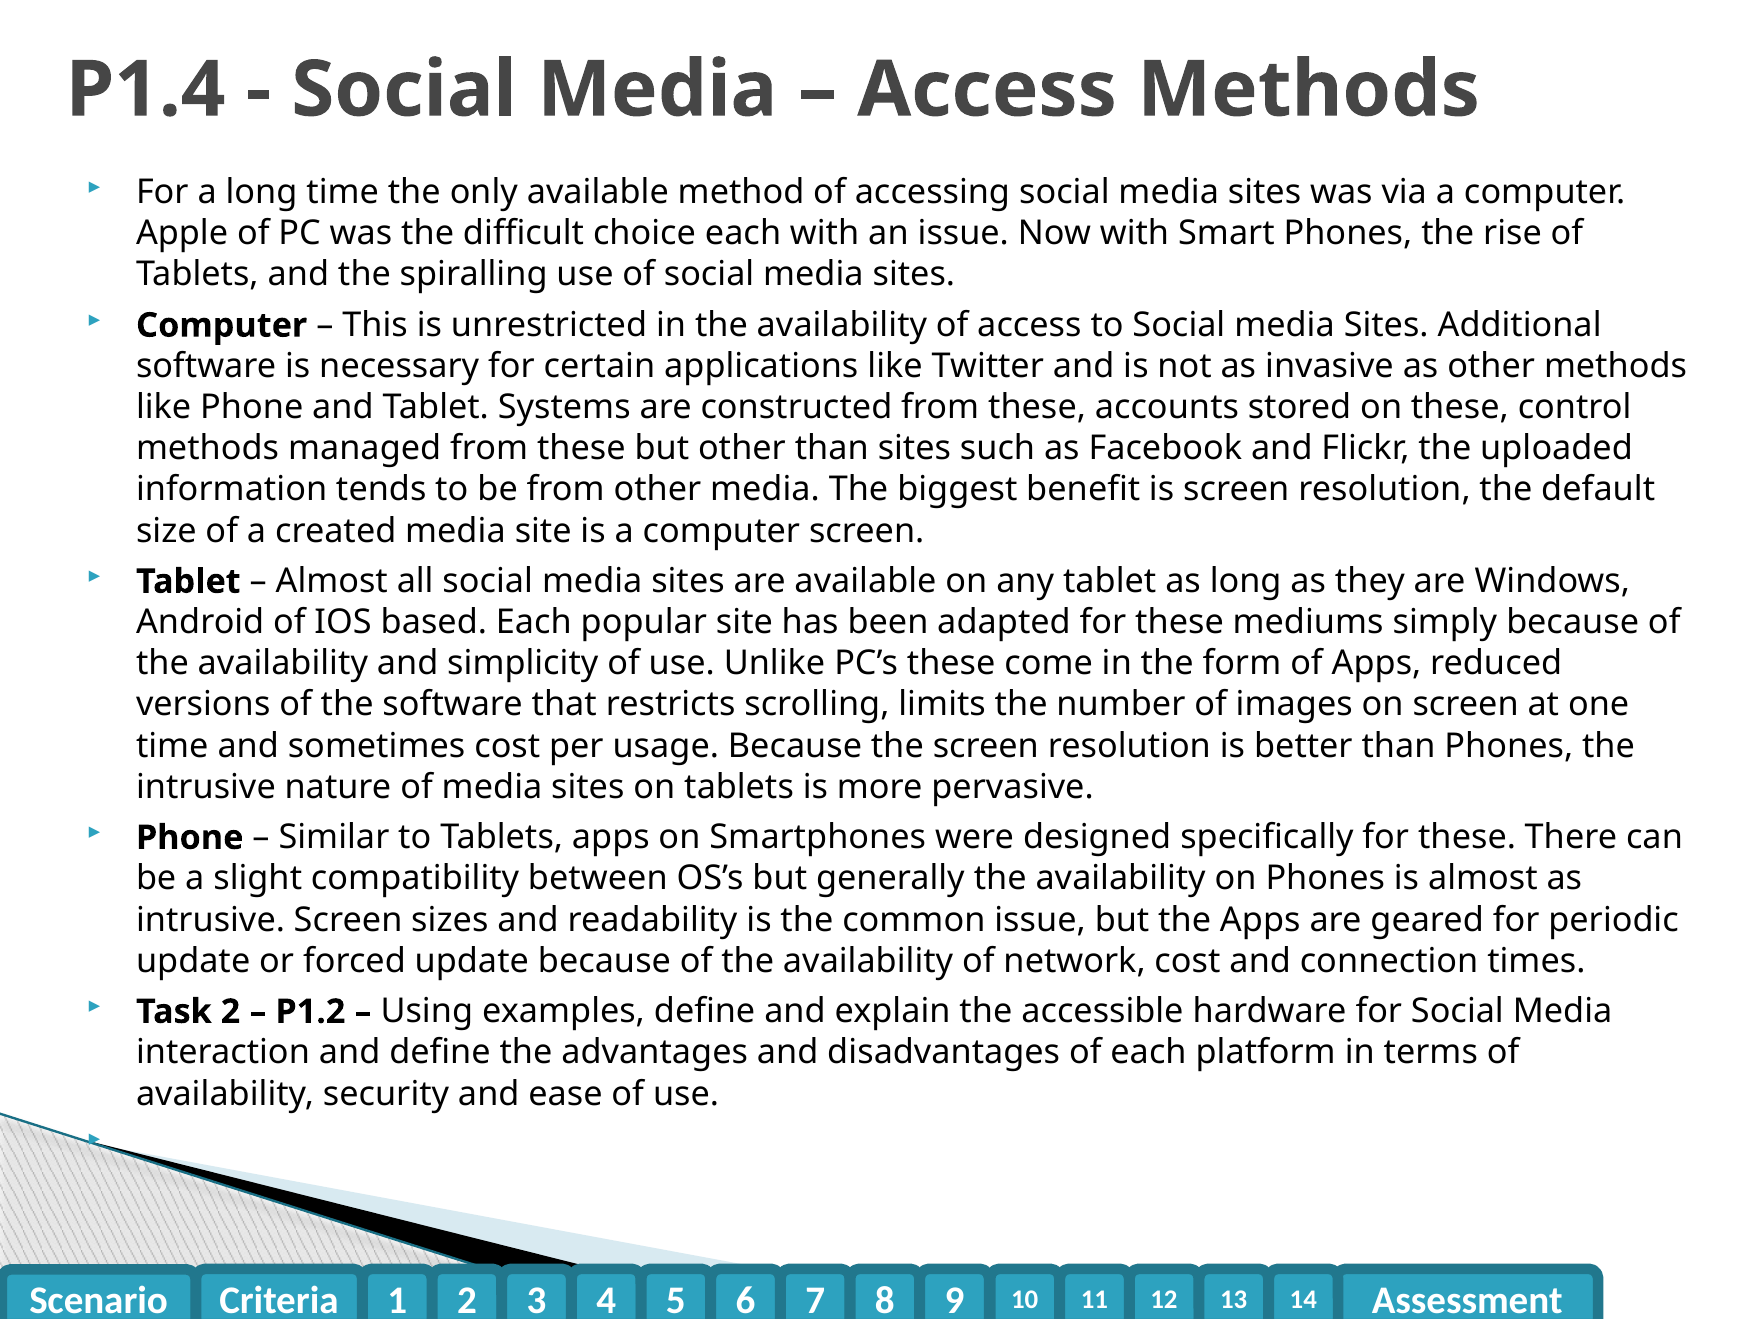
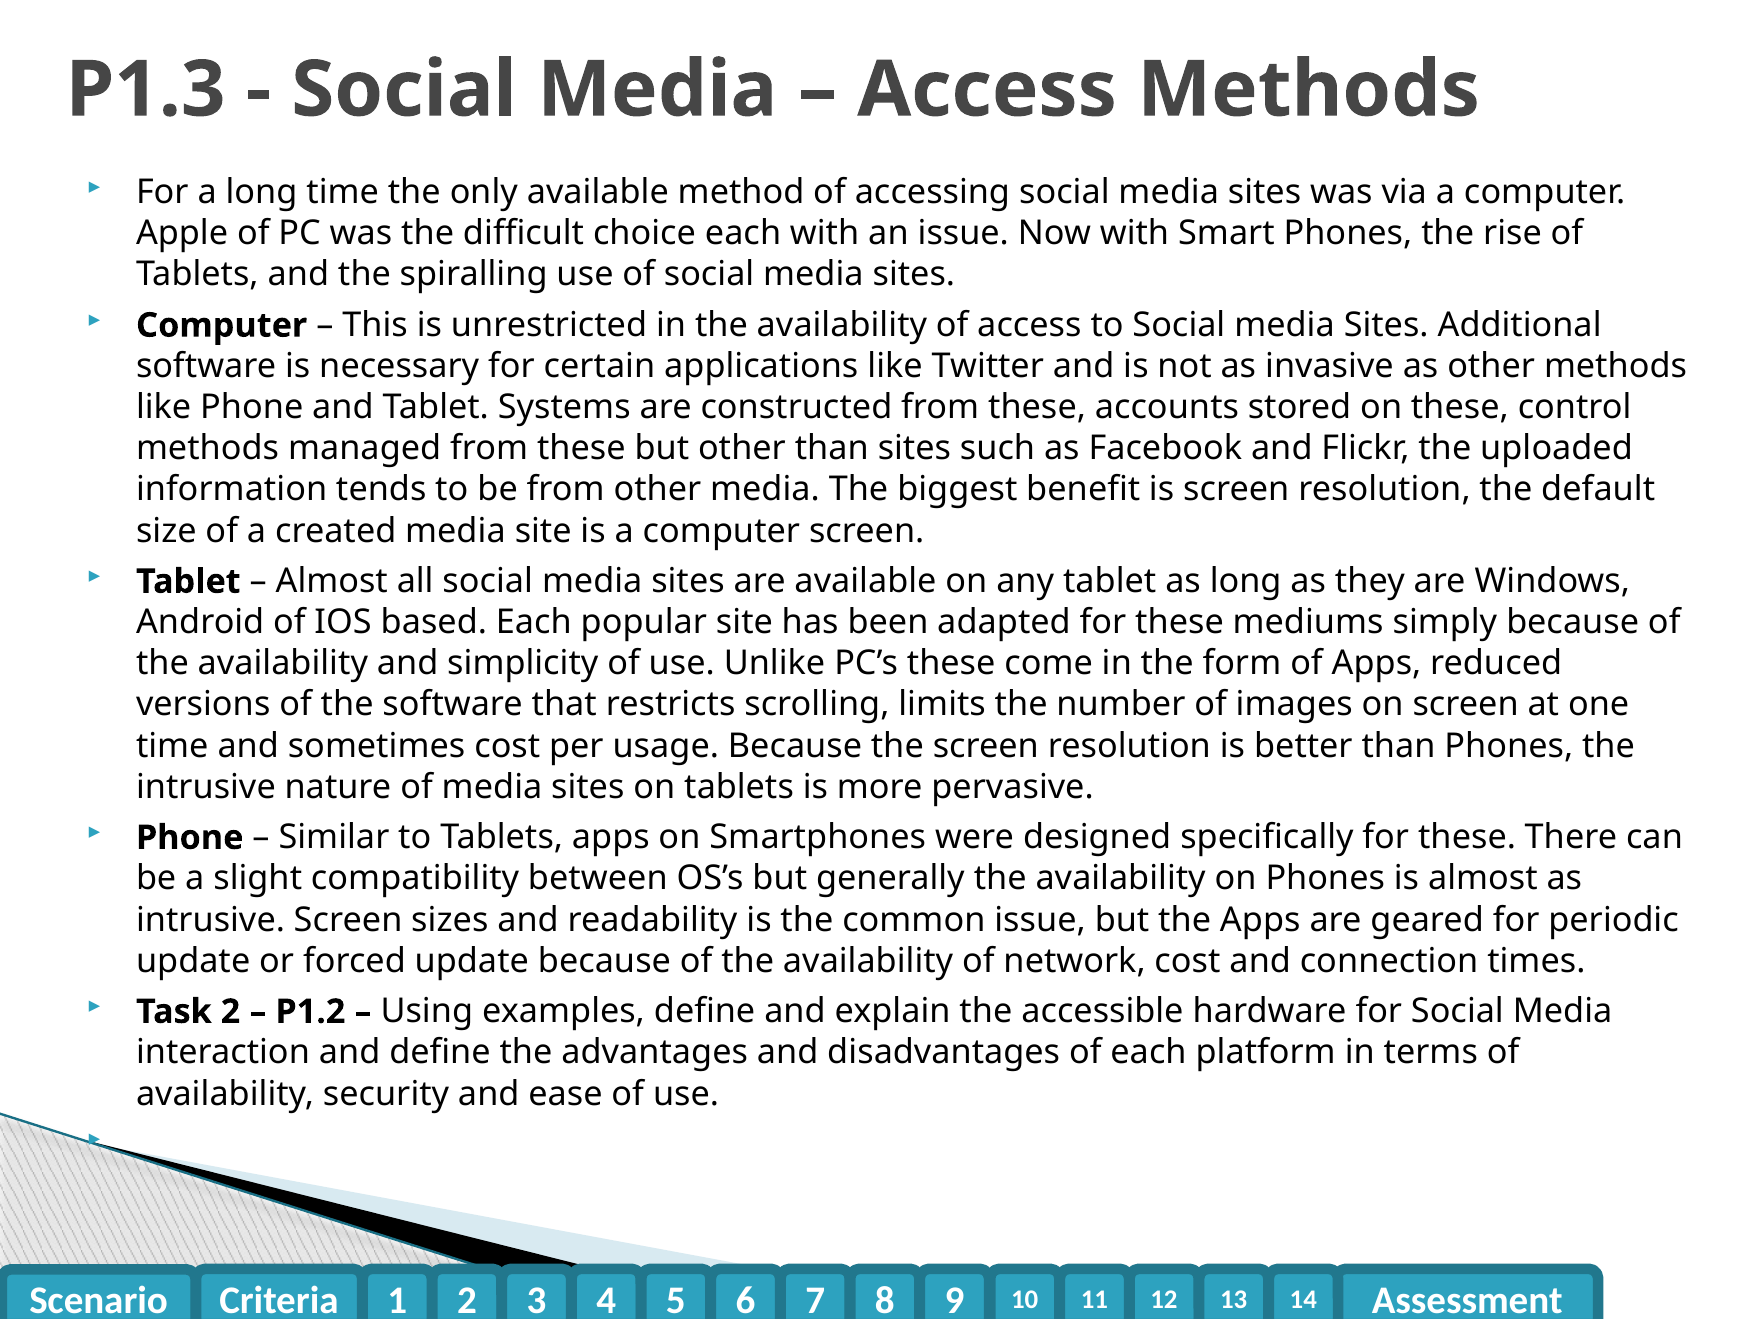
P1.4: P1.4 -> P1.3
